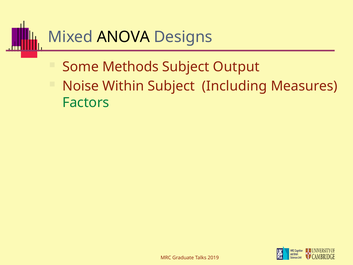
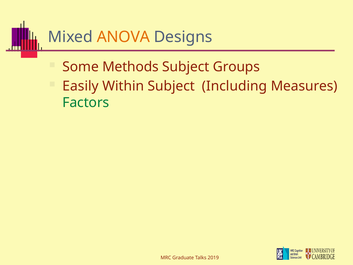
ANOVA colour: black -> orange
Output: Output -> Groups
Noise: Noise -> Easily
